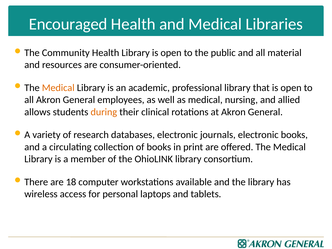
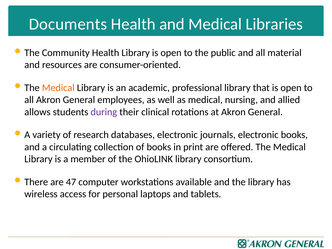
Encouraged: Encouraged -> Documents
during colour: orange -> purple
18: 18 -> 47
